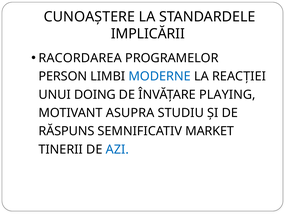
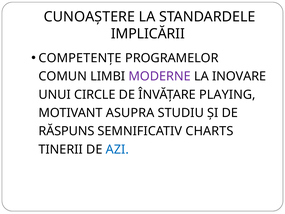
RACORDAREA: RACORDAREA -> COMPETENȚE
PERSON: PERSON -> COMUN
MODERNE colour: blue -> purple
REACȚIEI: REACȚIEI -> INOVARE
DOING: DOING -> CIRCLE
MARKET: MARKET -> CHARTS
